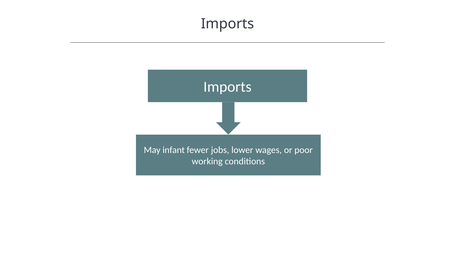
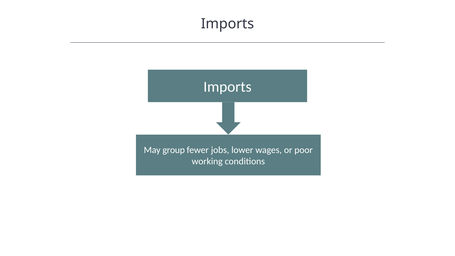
infant: infant -> group
